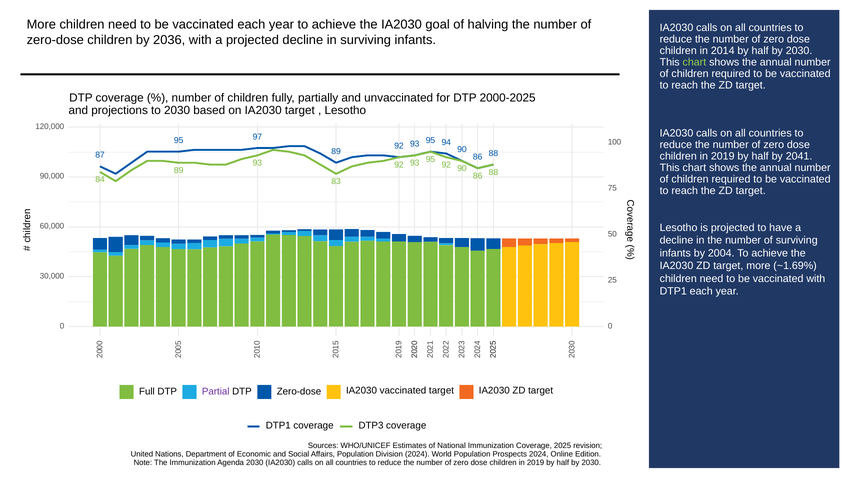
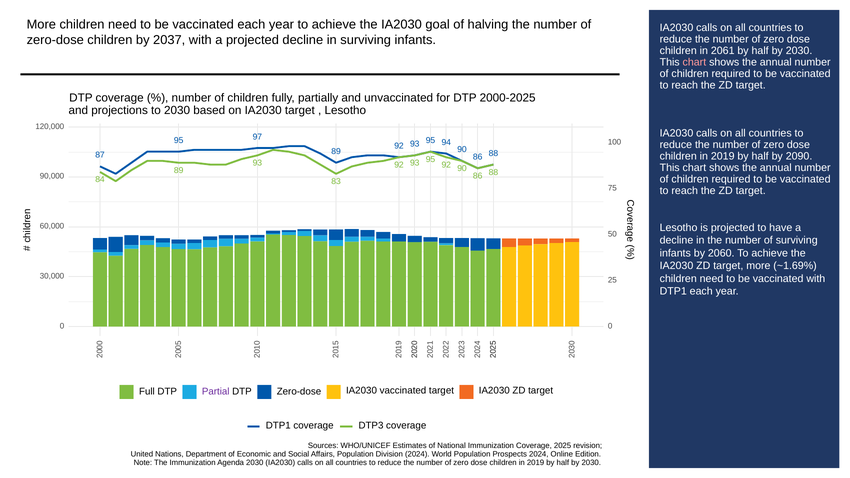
2036: 2036 -> 2037
2014: 2014 -> 2061
chart at (694, 62) colour: light green -> pink
2041: 2041 -> 2090
2004: 2004 -> 2060
